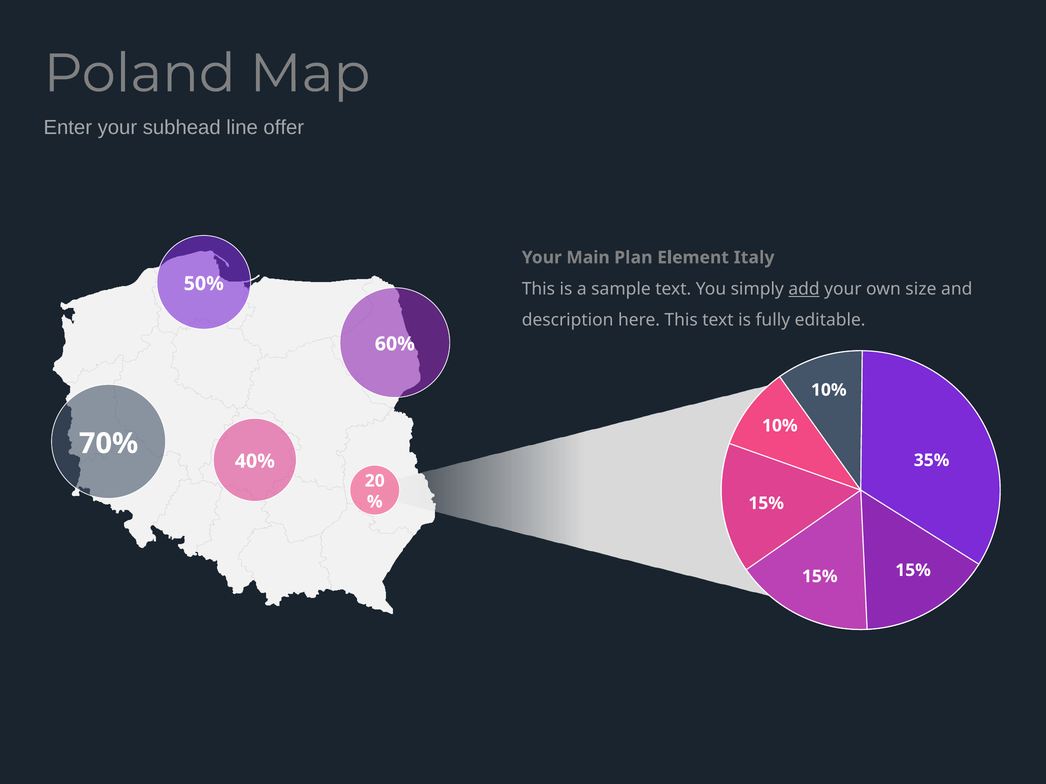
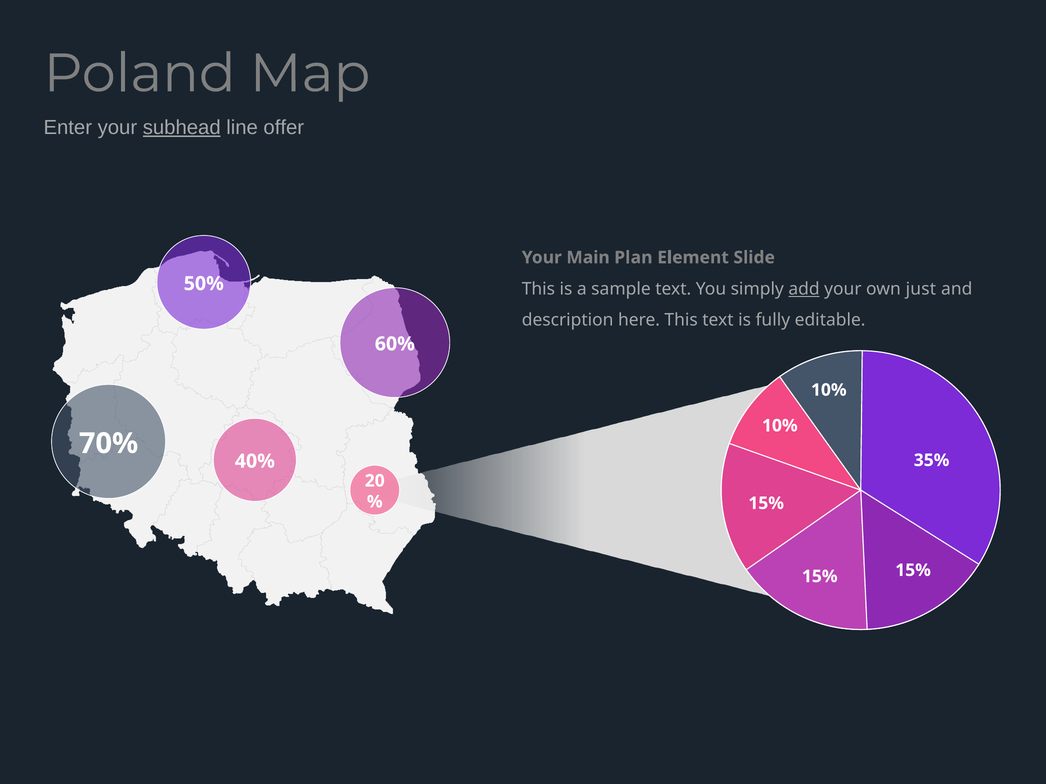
subhead underline: none -> present
Italy: Italy -> Slide
size: size -> just
